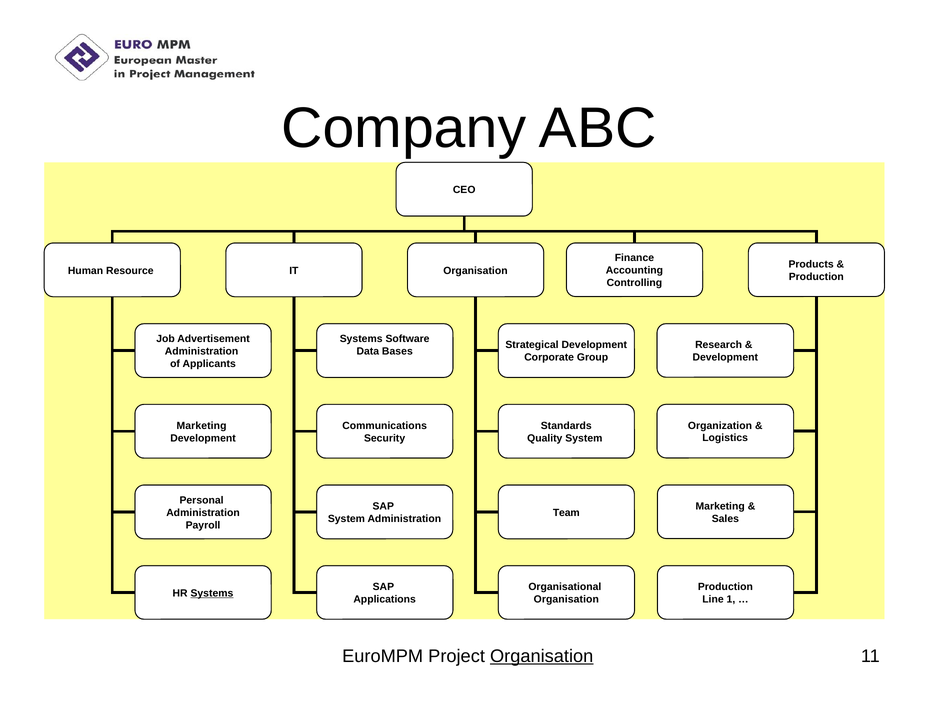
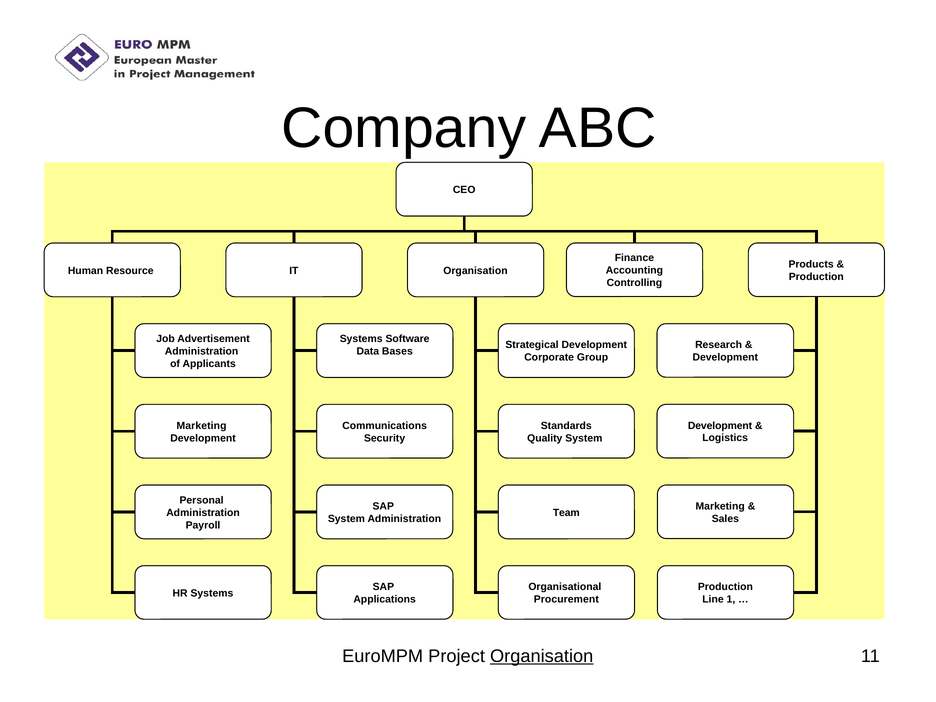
Organization at (720, 426): Organization -> Development
Systems at (212, 593) underline: present -> none
Organisation at (566, 599): Organisation -> Procurement
